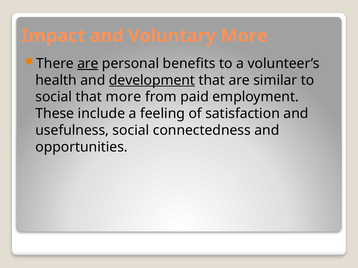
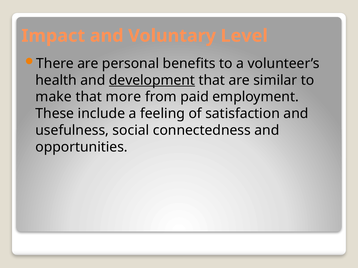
Voluntary More: More -> Level
are at (88, 64) underline: present -> none
social at (54, 97): social -> make
